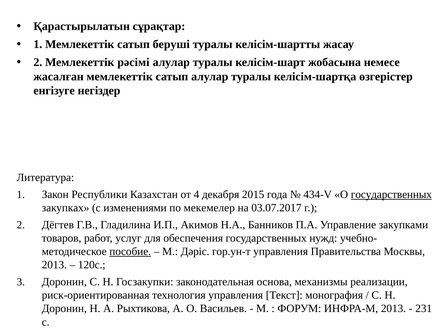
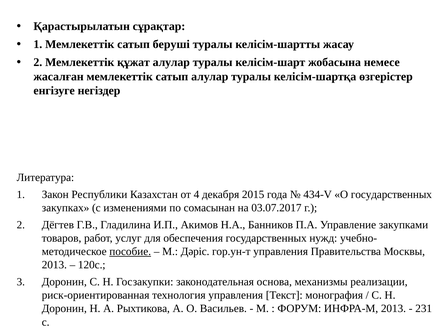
рәсімі: рәсімі -> құжат
государственных at (391, 194) underline: present -> none
мекемелер: мекемелер -> сомасынан
